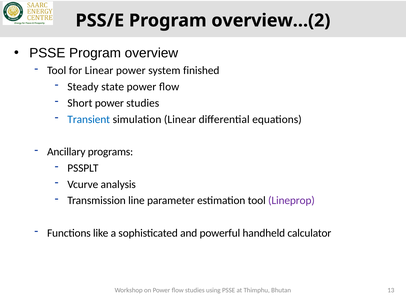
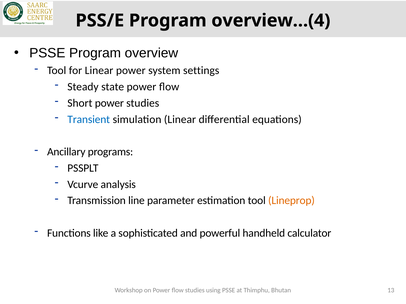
overview…(2: overview…(2 -> overview…(4
finished: finished -> settings
Lineprop colour: purple -> orange
